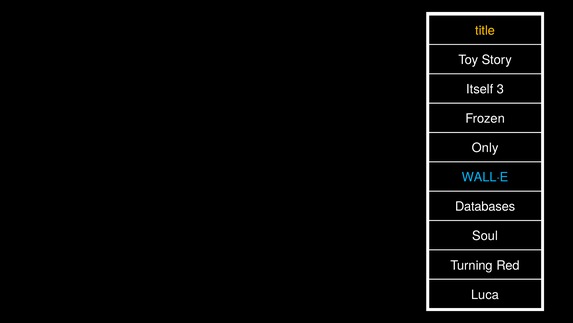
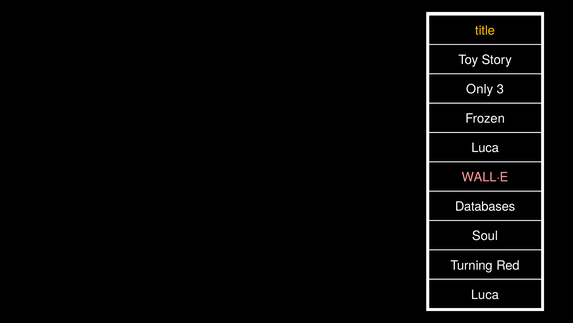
Itself: Itself -> Only
Only at (485, 148): Only -> Luca
WALL·E colour: light blue -> pink
